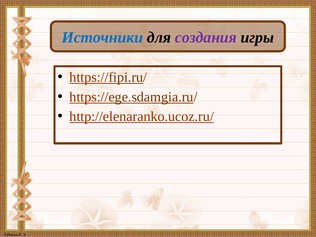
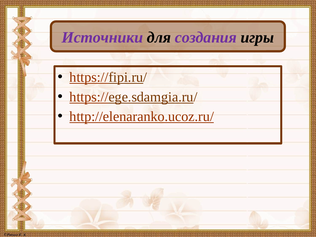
Источники colour: blue -> purple
